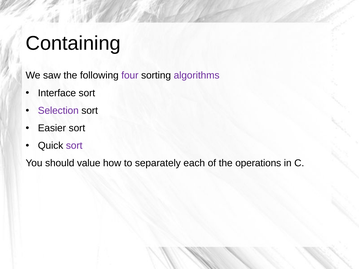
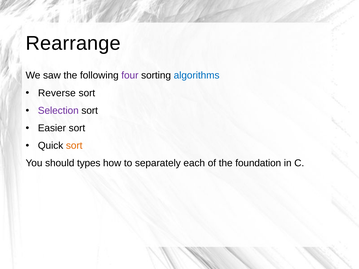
Containing: Containing -> Rearrange
algorithms colour: purple -> blue
Interface: Interface -> Reverse
sort at (74, 146) colour: purple -> orange
value: value -> types
operations: operations -> foundation
